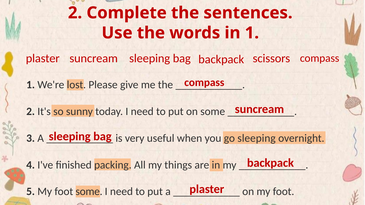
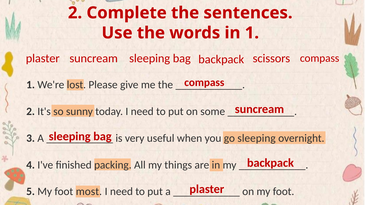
foot some: some -> most
